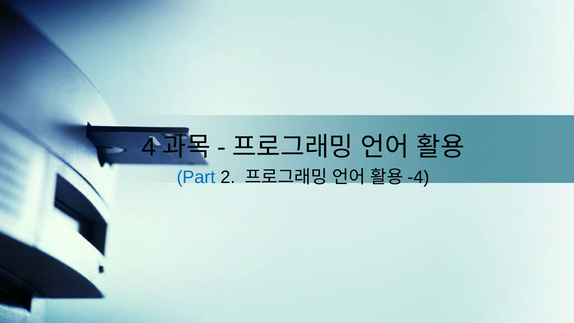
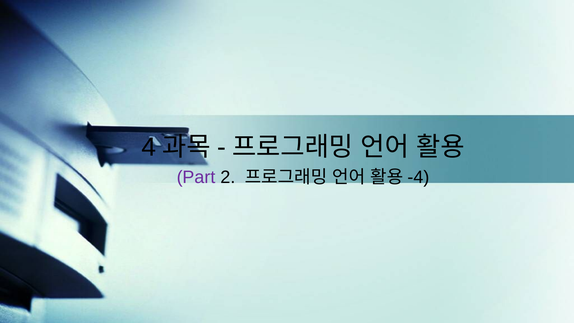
Part colour: blue -> purple
